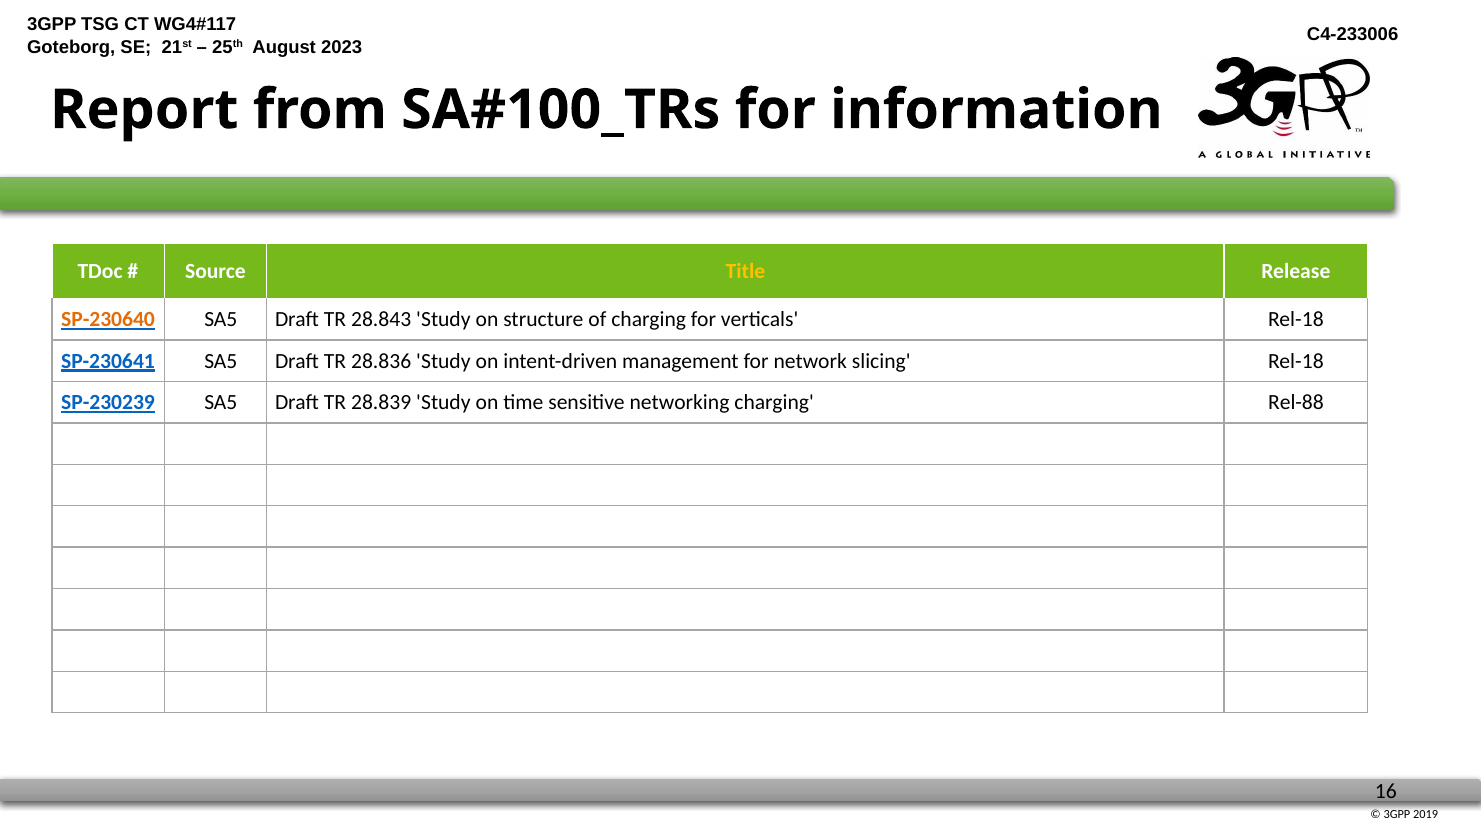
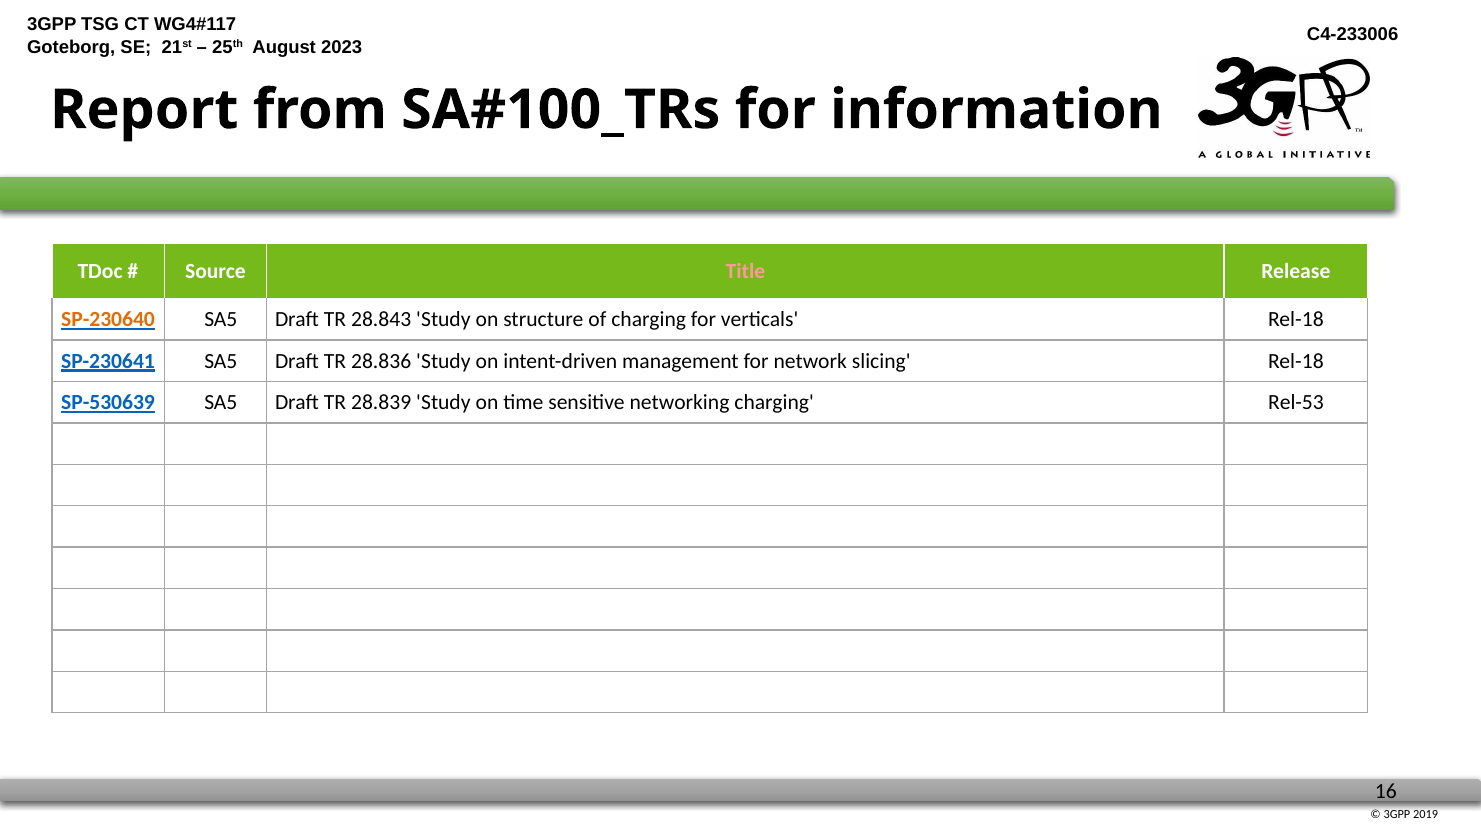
Title colour: yellow -> pink
SP-230239: SP-230239 -> SP-530639
Rel-88: Rel-88 -> Rel-53
